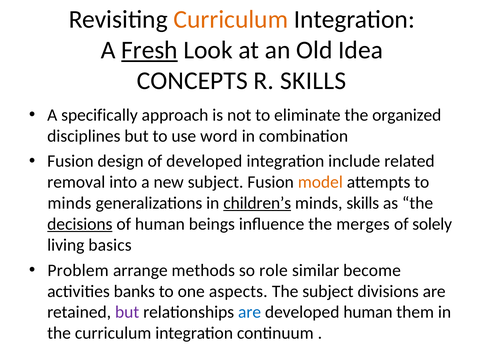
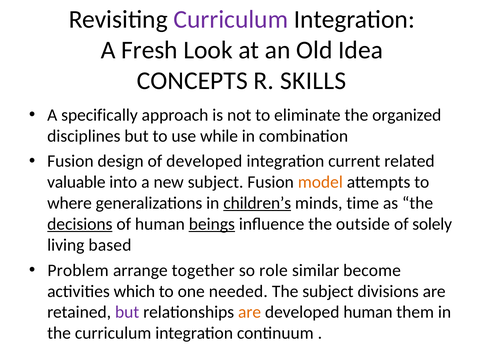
Curriculum at (231, 20) colour: orange -> purple
Fresh underline: present -> none
word: word -> while
include: include -> current
removal: removal -> valuable
minds at (69, 203): minds -> where
minds skills: skills -> time
beings underline: none -> present
merges: merges -> outside
basics: basics -> based
methods: methods -> together
banks: banks -> which
aspects: aspects -> needed
are at (250, 312) colour: blue -> orange
